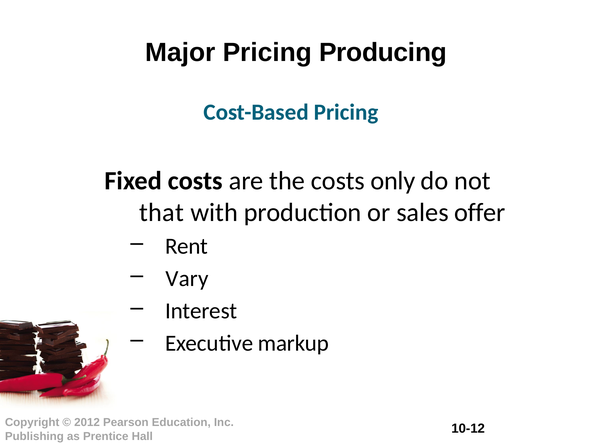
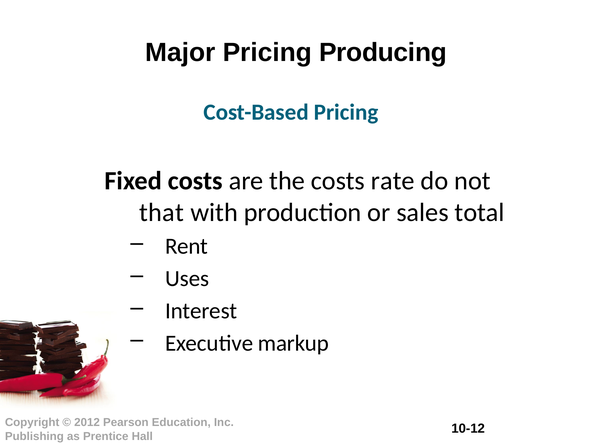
only: only -> rate
offer: offer -> total
Vary: Vary -> Uses
